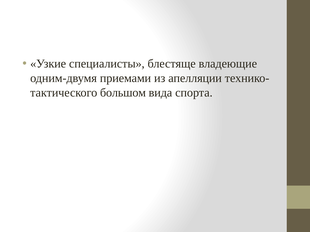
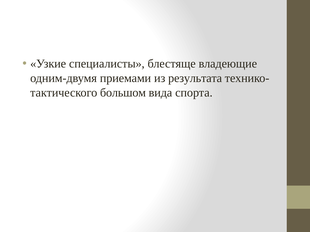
апелляции: апелляции -> результата
